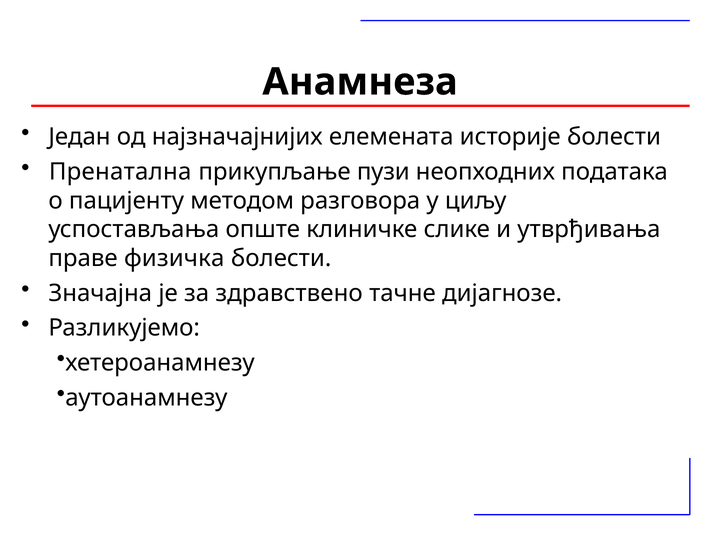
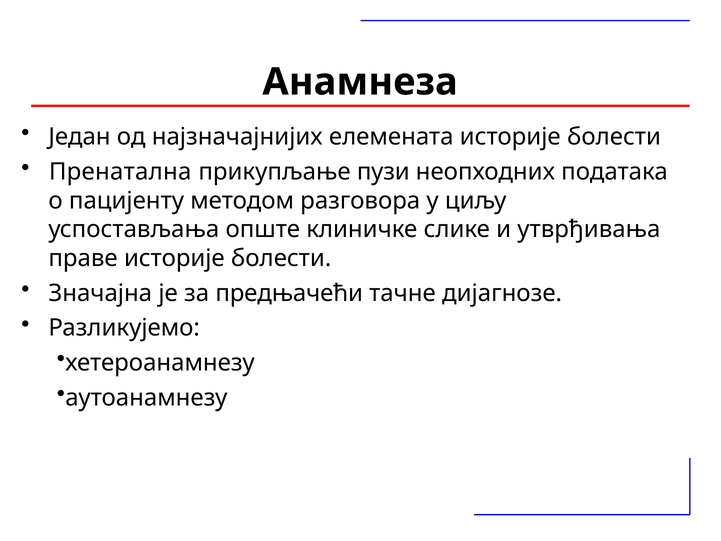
праве физичка: физичка -> историје
здравствено: здравствено -> предњачећи
